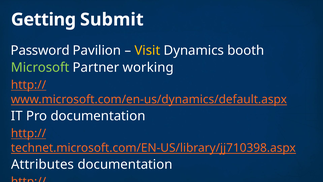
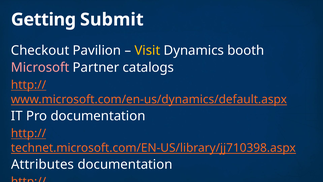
Password: Password -> Checkout
Microsoft colour: light green -> pink
working: working -> catalogs
